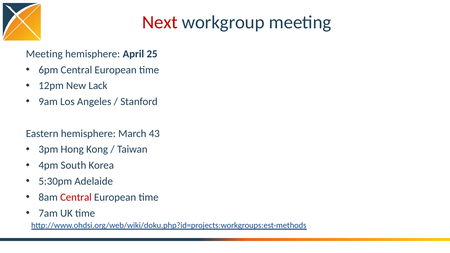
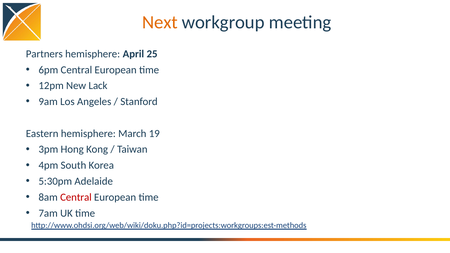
Next colour: red -> orange
Meeting at (44, 54): Meeting -> Partners
43: 43 -> 19
